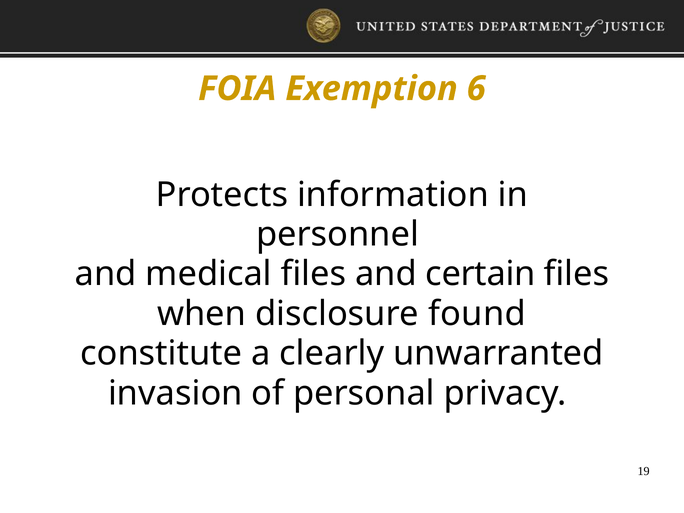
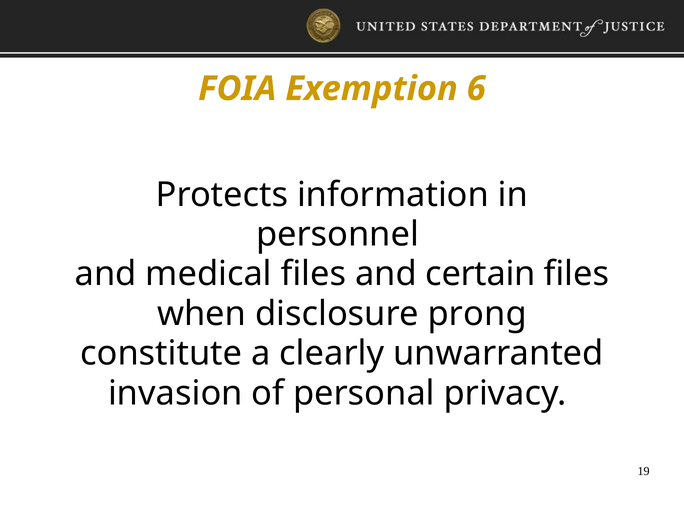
found: found -> prong
